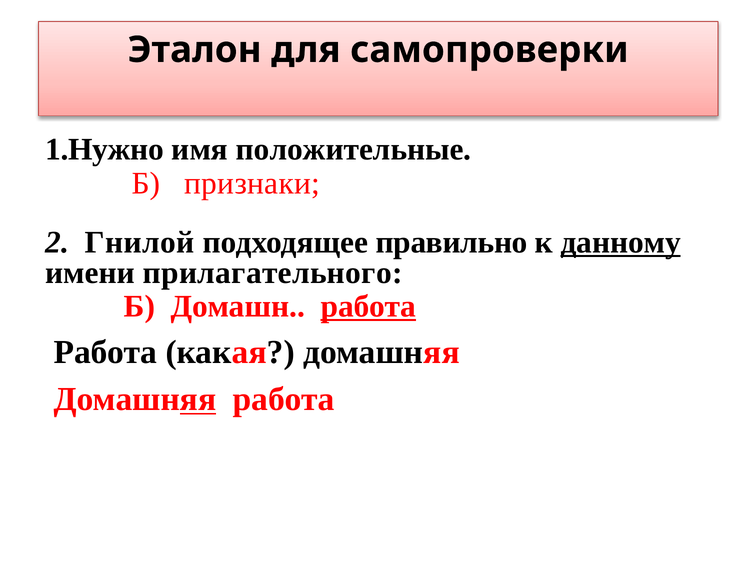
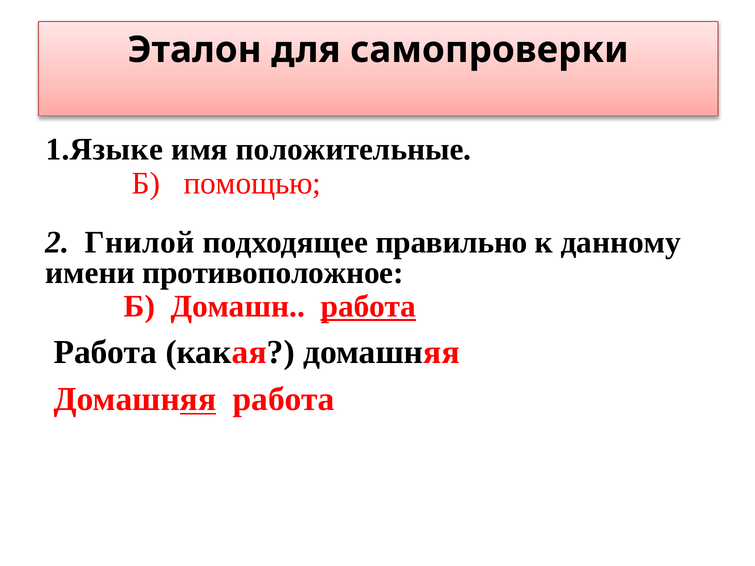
1.Нужно: 1.Нужно -> 1.Языке
признаки: признаки -> помощью
данному underline: present -> none
прилагательного: прилагательного -> противоположное
